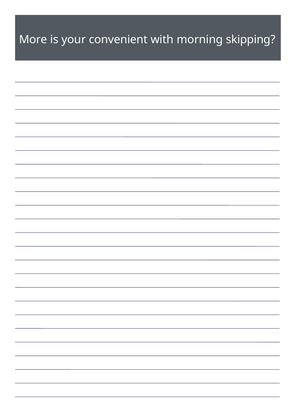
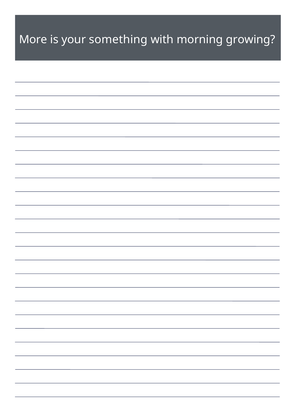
convenient: convenient -> something
skipping: skipping -> growing
